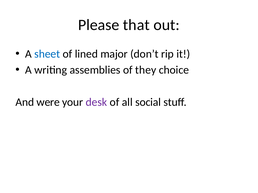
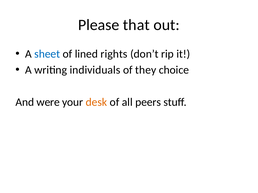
major: major -> rights
assemblies: assemblies -> individuals
desk colour: purple -> orange
social: social -> peers
